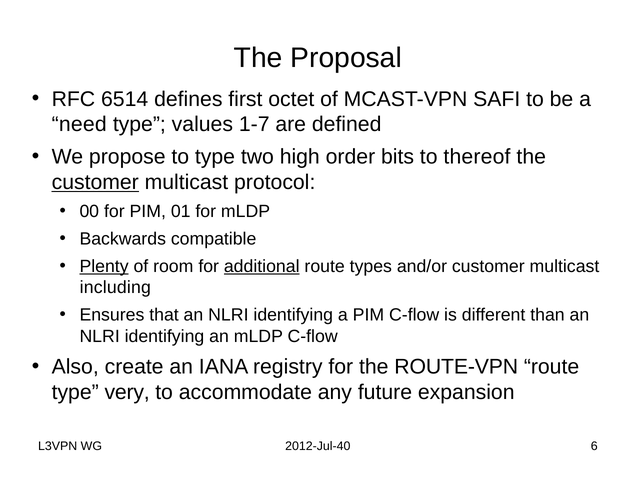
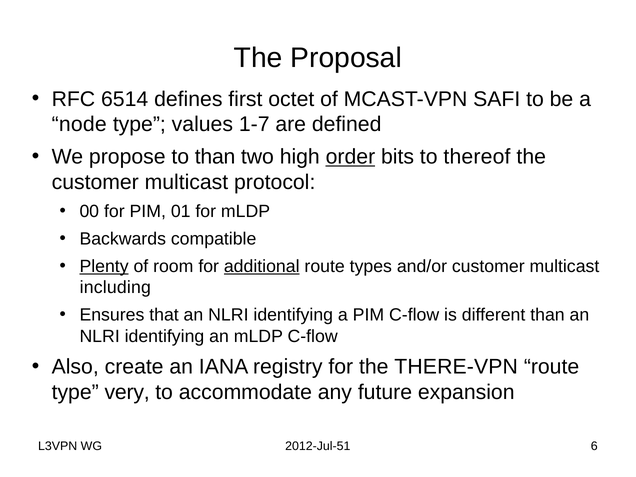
need: need -> node
to type: type -> than
order underline: none -> present
customer at (95, 182) underline: present -> none
ROUTE-VPN: ROUTE-VPN -> THERE-VPN
2012-Jul-40: 2012-Jul-40 -> 2012-Jul-51
